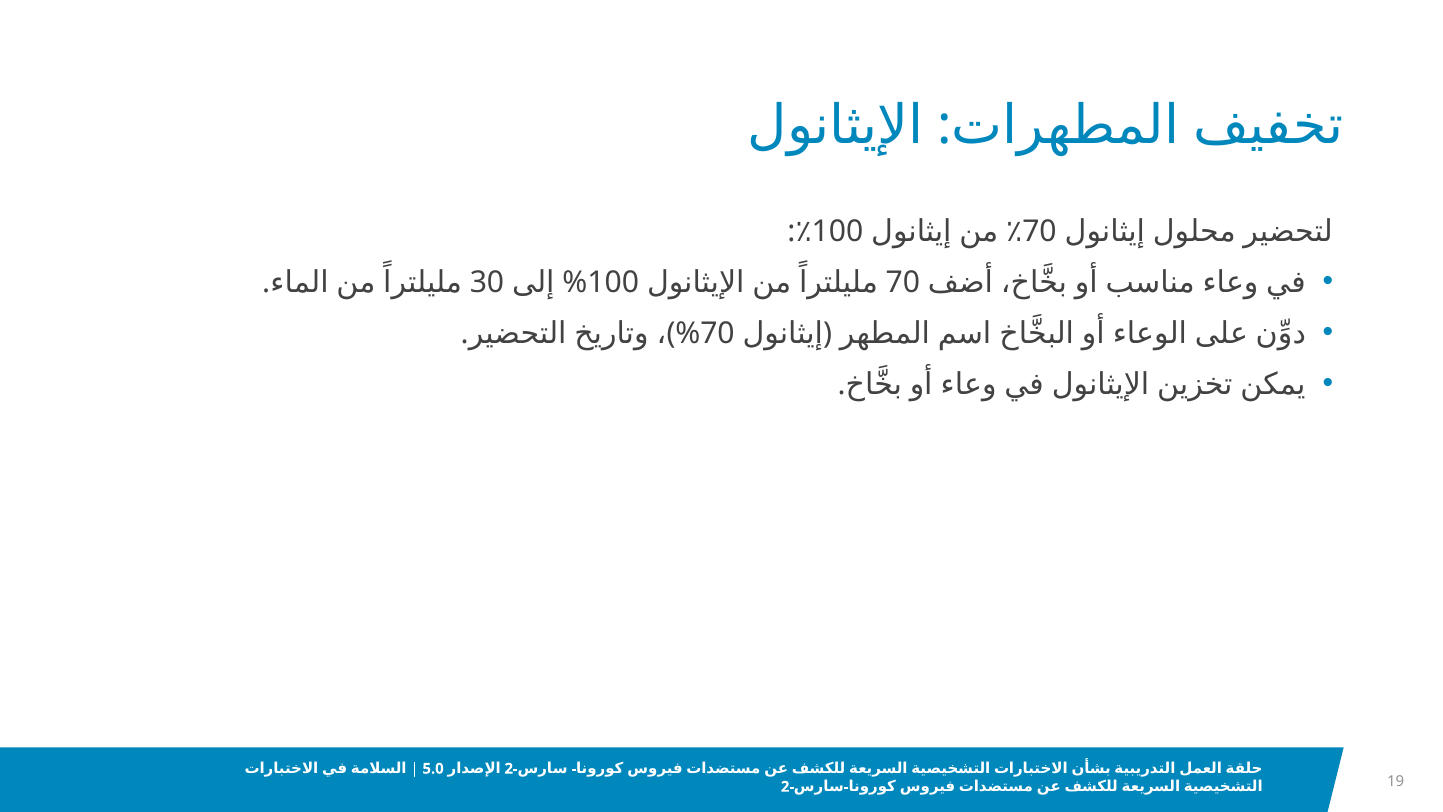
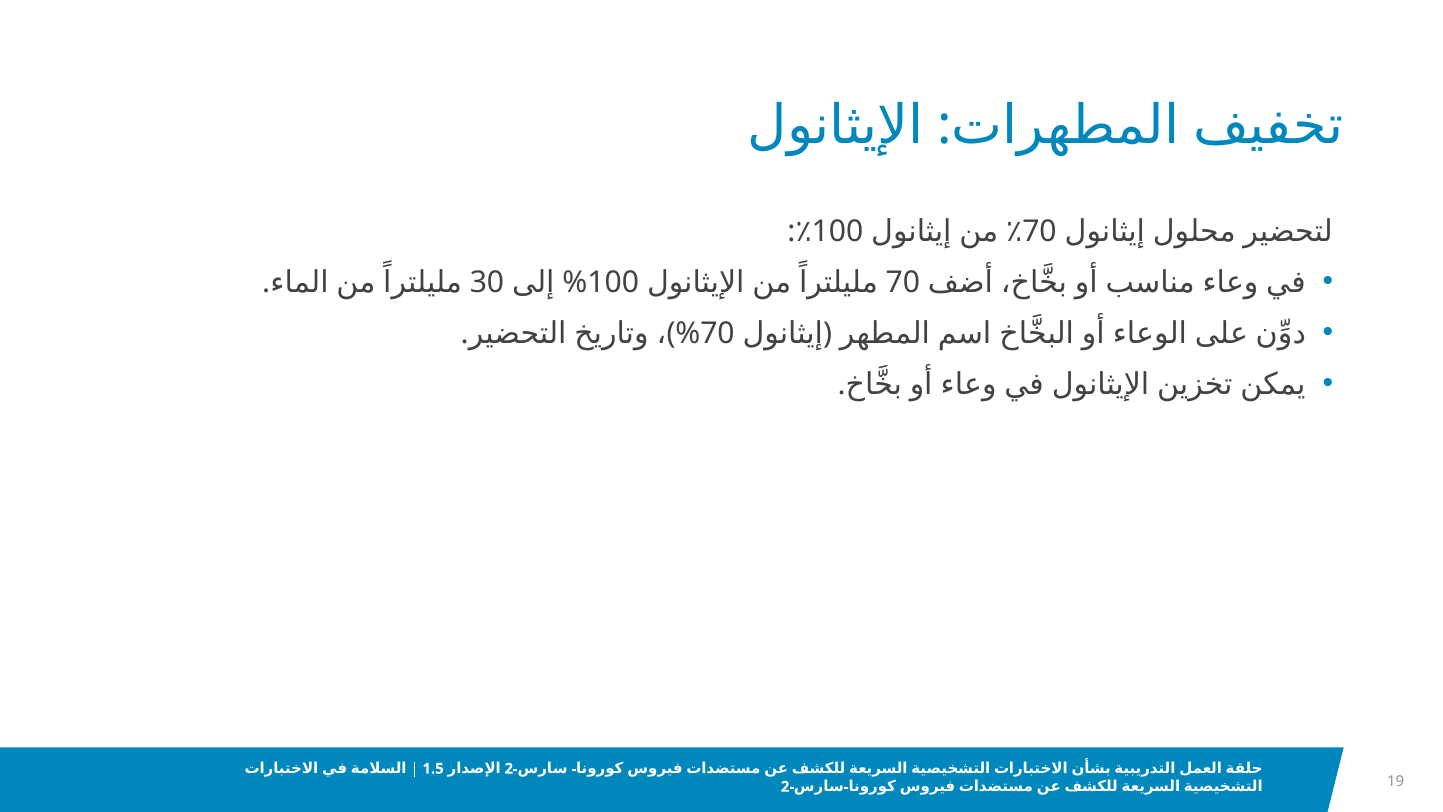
5.0: 5.0 -> 1.5
